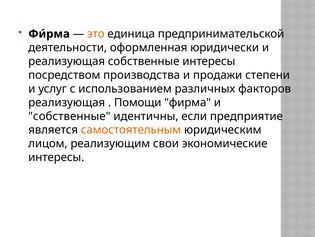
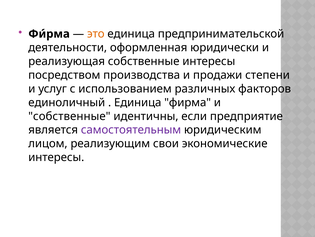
реализующая at (67, 102): реализующая -> единоличный
Помощи at (138, 102): Помощи -> Единица
самостоятельным colour: orange -> purple
